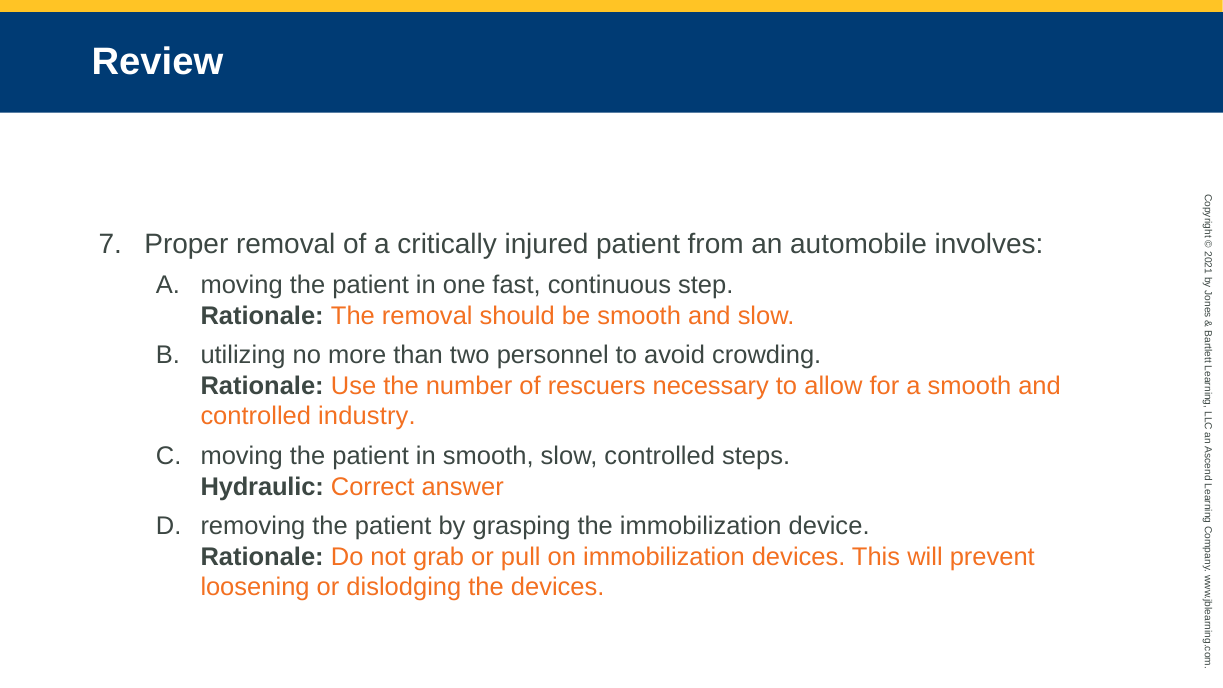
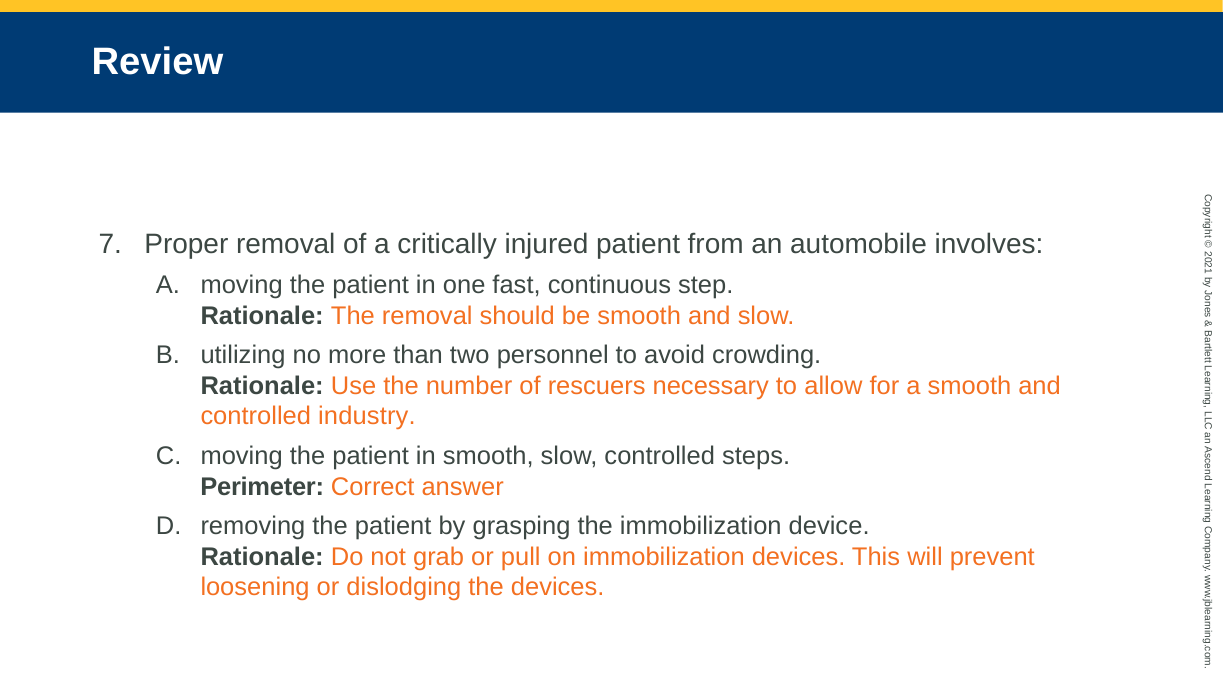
Hydraulic: Hydraulic -> Perimeter
